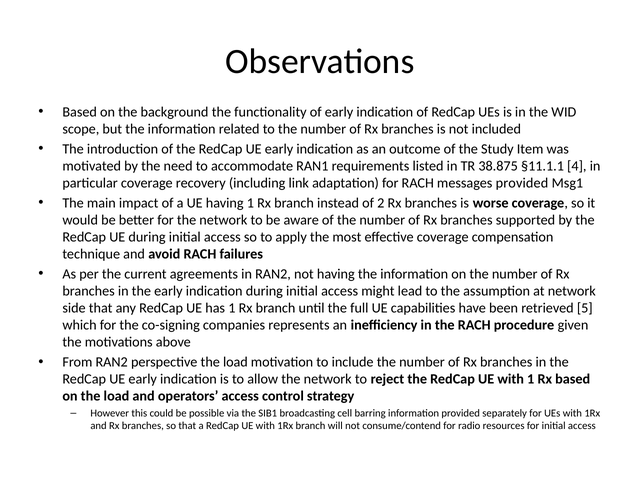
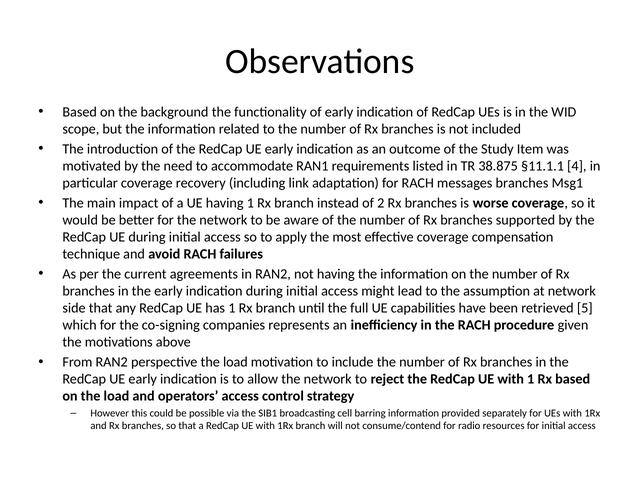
messages provided: provided -> branches
